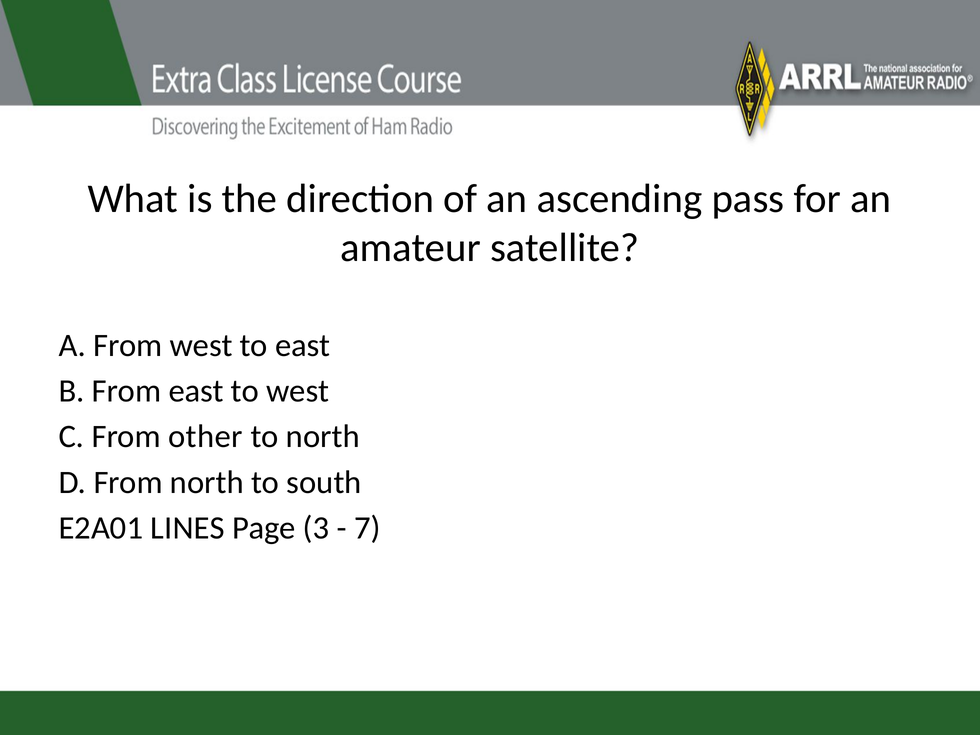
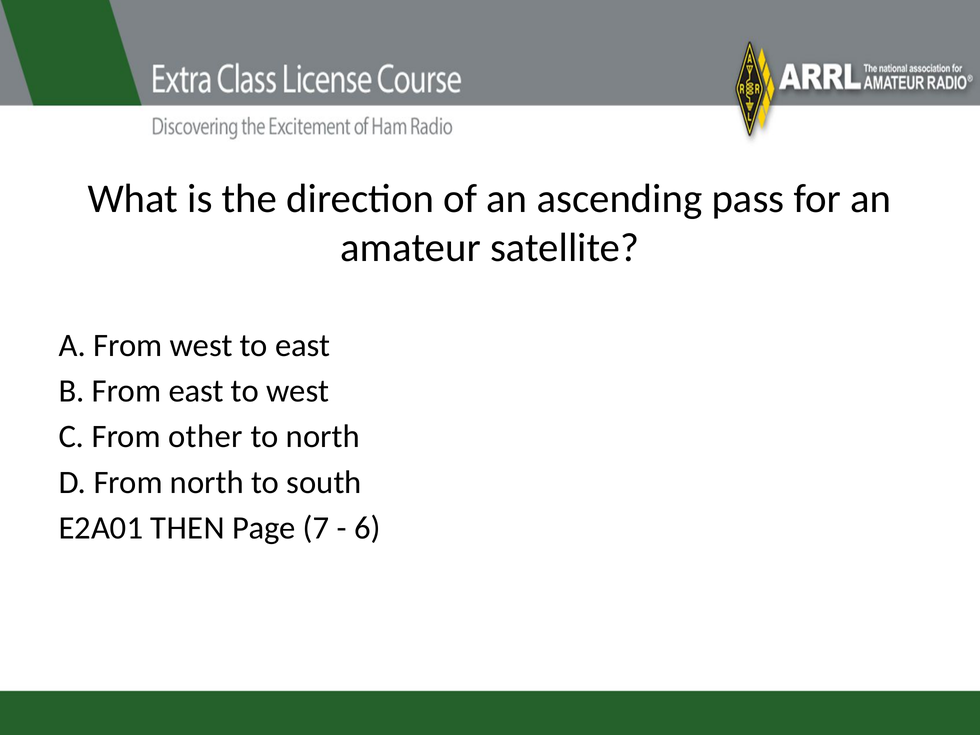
LINES: LINES -> THEN
3: 3 -> 7
7: 7 -> 6
